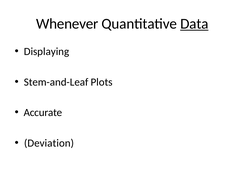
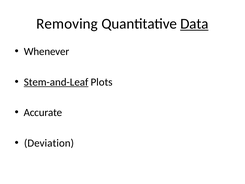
Whenever: Whenever -> Removing
Displaying: Displaying -> Whenever
Stem-and-Leaf underline: none -> present
